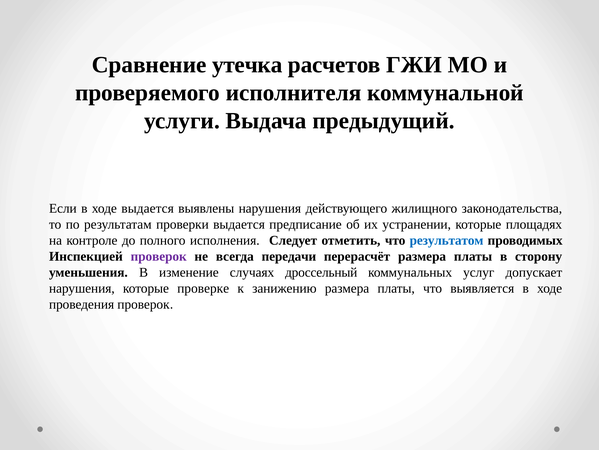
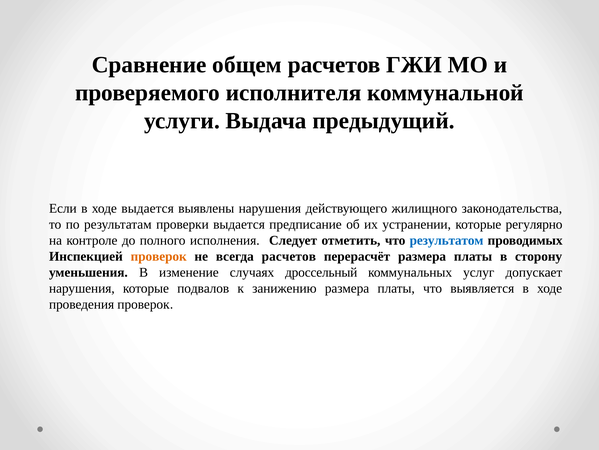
утечка: утечка -> общем
площадях: площадях -> регулярно
проверок at (159, 256) colour: purple -> orange
всегда передачи: передачи -> расчетов
проверке: проверке -> подвалов
